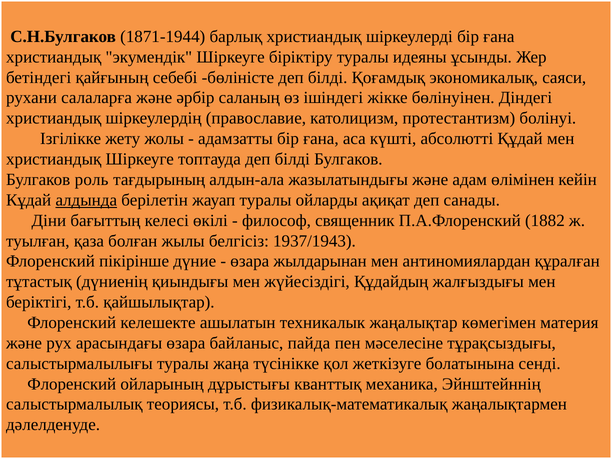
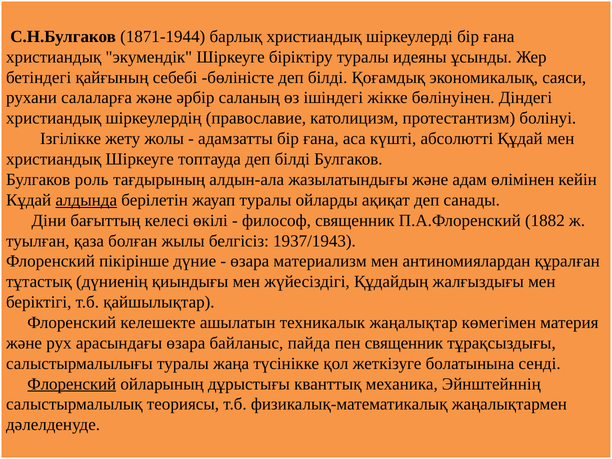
жылдарынан: жылдарынан -> материализм
пен мәселесіне: мәселесіне -> священник
Флоренский at (72, 384) underline: none -> present
